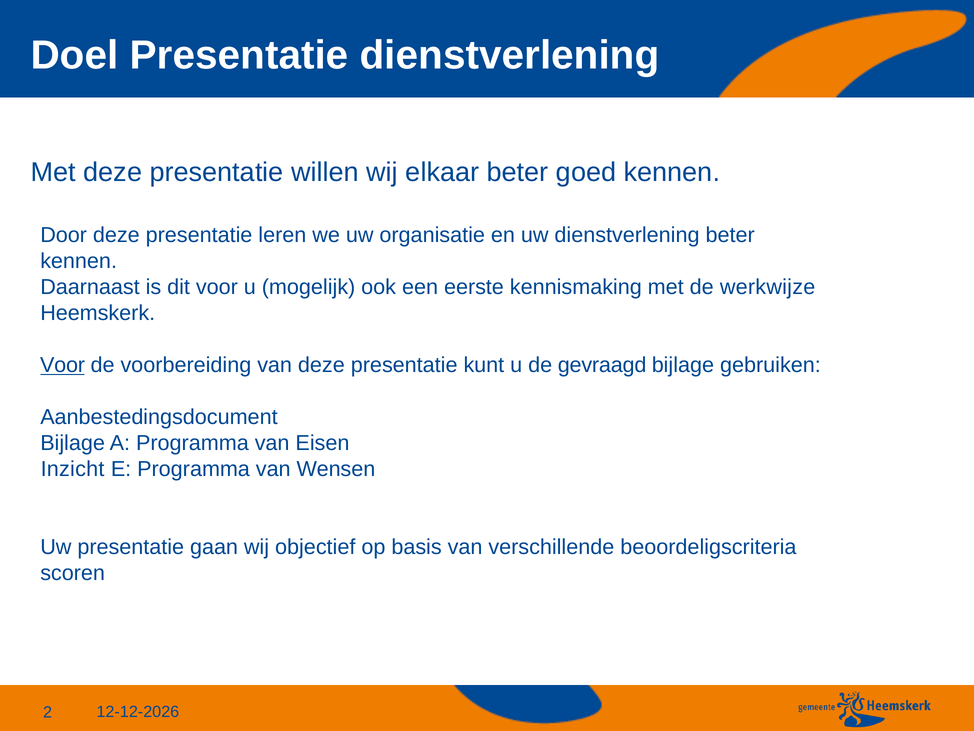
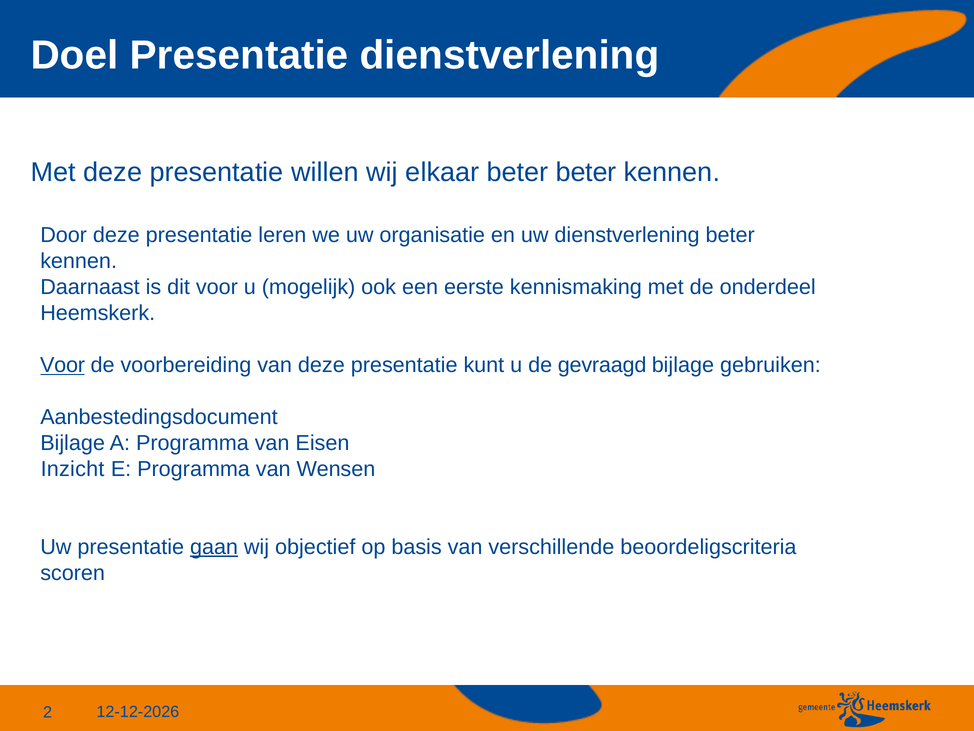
beter goed: goed -> beter
werkwijze: werkwijze -> onderdeel
gaan underline: none -> present
